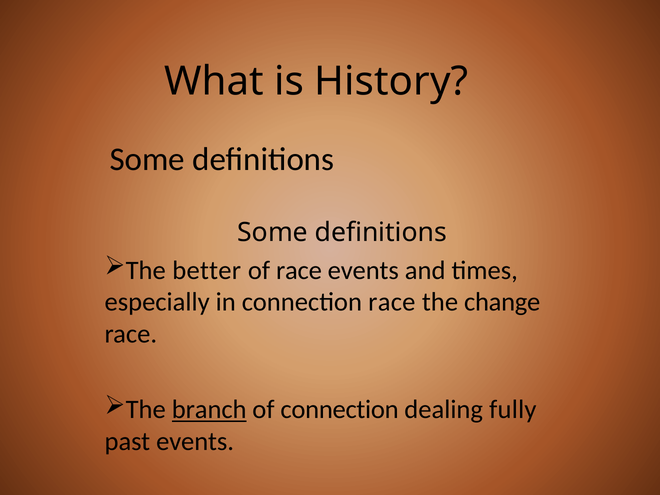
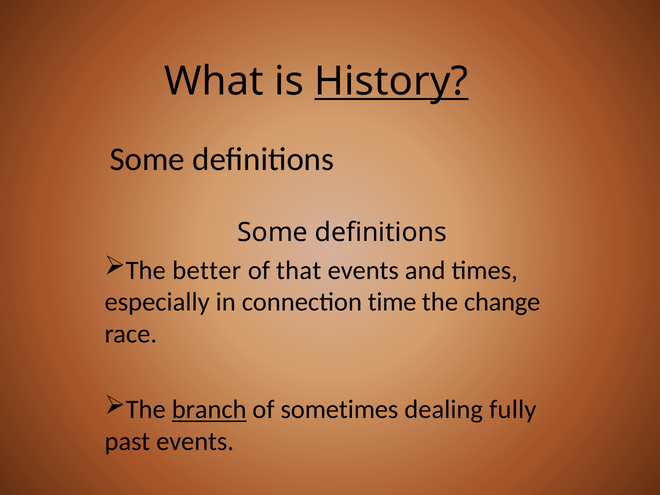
History underline: none -> present
of race: race -> that
connection race: race -> time
of connection: connection -> sometimes
